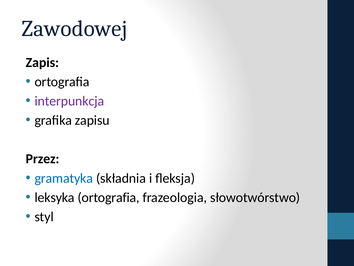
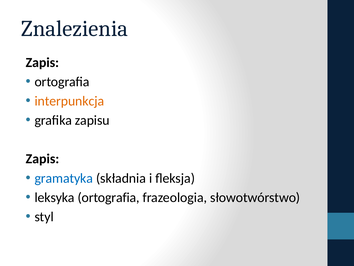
Zawodowej: Zawodowej -> Znalezienia
interpunkcja colour: purple -> orange
Przez at (42, 159): Przez -> Zapis
